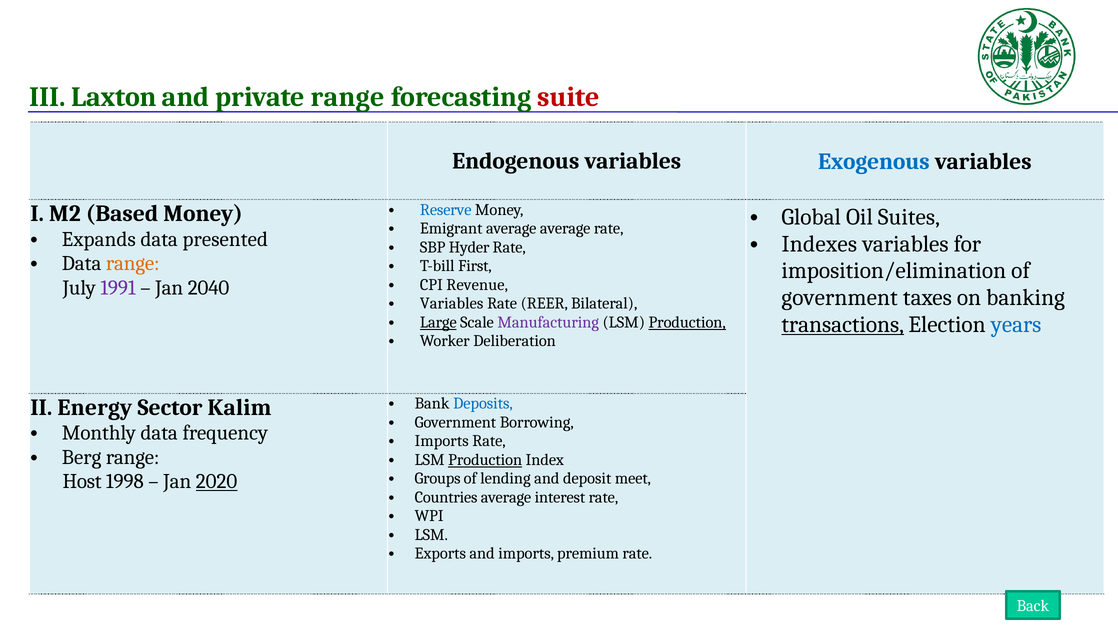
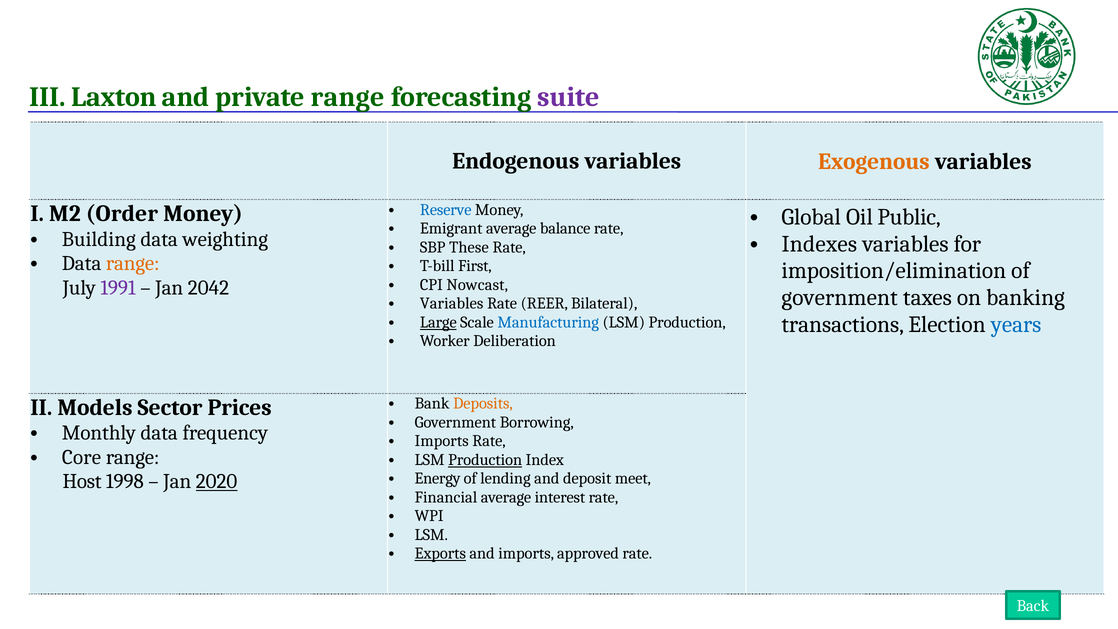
suite colour: red -> purple
Exogenous colour: blue -> orange
Based: Based -> Order
Suites: Suites -> Public
average average: average -> balance
Expands: Expands -> Building
presented: presented -> weighting
Hyder: Hyder -> These
Revenue: Revenue -> Nowcast
2040: 2040 -> 2042
transactions underline: present -> none
Manufacturing colour: purple -> blue
Production at (687, 322) underline: present -> none
Deposits colour: blue -> orange
Energy: Energy -> Models
Kalim: Kalim -> Prices
Berg: Berg -> Core
Groups: Groups -> Energy
Countries: Countries -> Financial
Exports underline: none -> present
premium: premium -> approved
